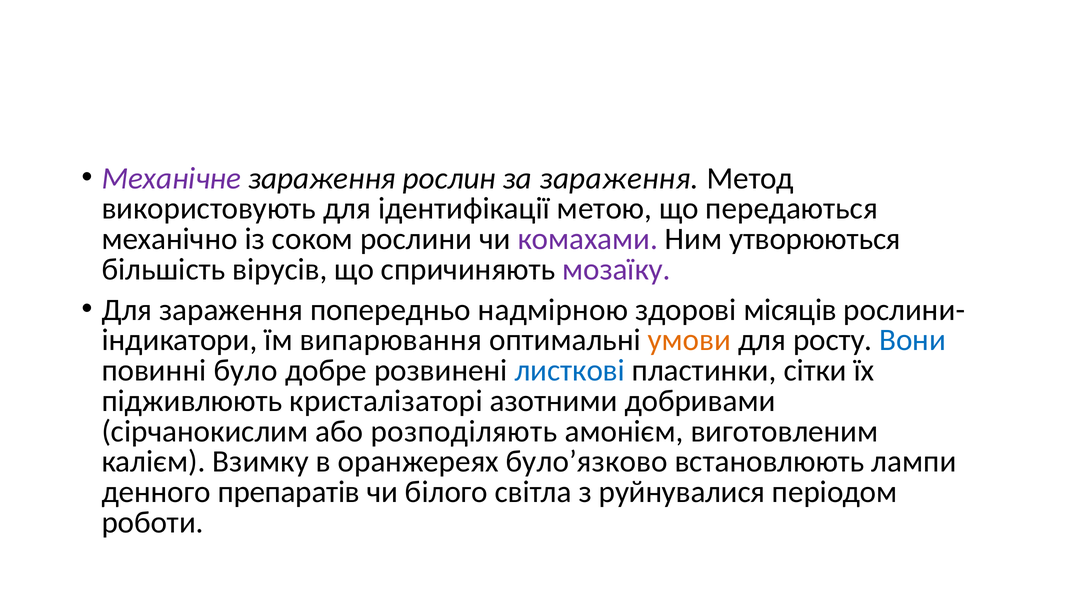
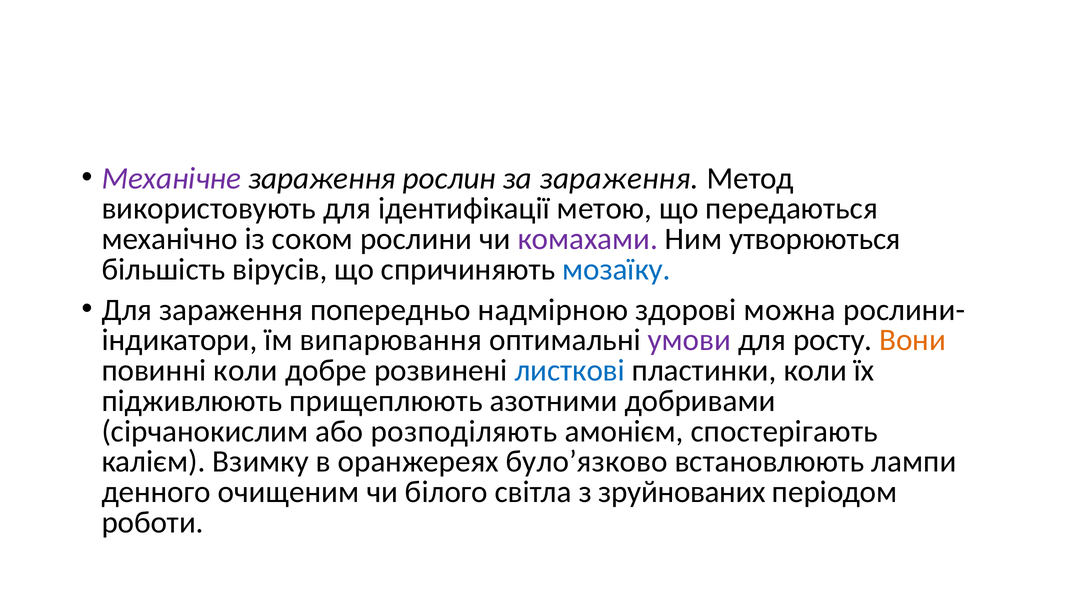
мозаїку colour: purple -> blue
місяців: місяців -> можна
умови colour: orange -> purple
Вони colour: blue -> orange
повинні було: було -> коли
пластинки сітки: сітки -> коли
кристалізаторі: кристалізаторі -> прищеплюють
виготовленим: виготовленим -> спостерігають
препаратів: препаратів -> очищеним
руйнувалися: руйнувалися -> зруйнованих
